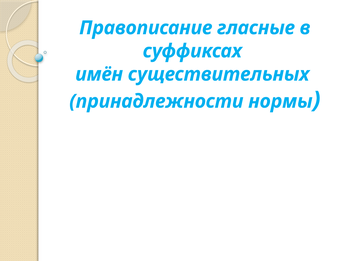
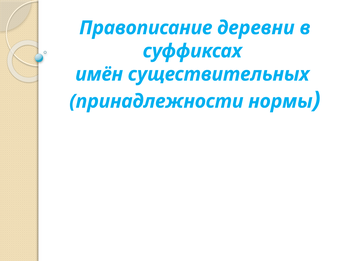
гласные: гласные -> деревни
